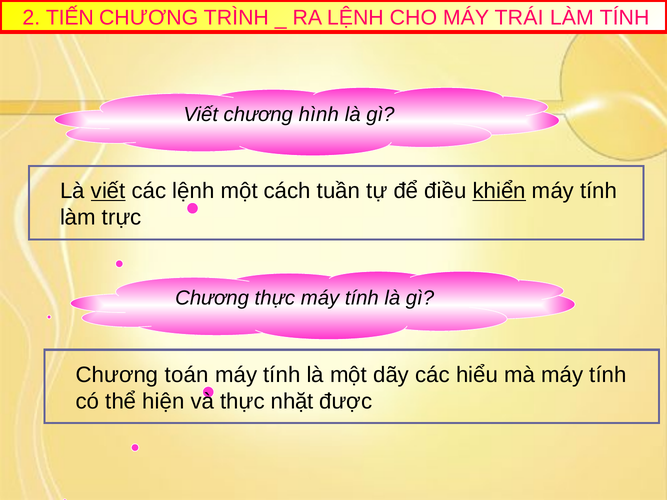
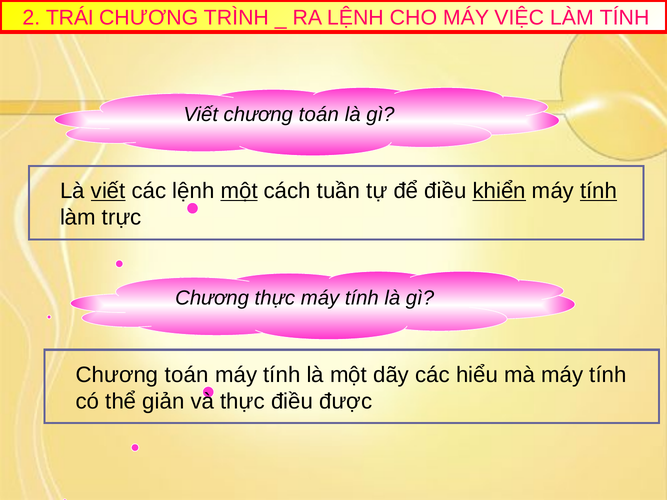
TIẾN: TIẾN -> TRÁI
TRÁI: TRÁI -> VIỆC
Viết chương hình: hình -> toán
một at (239, 191) underline: none -> present
tính at (599, 191) underline: none -> present
hiện: hiện -> giản
thực nhặt: nhặt -> điều
